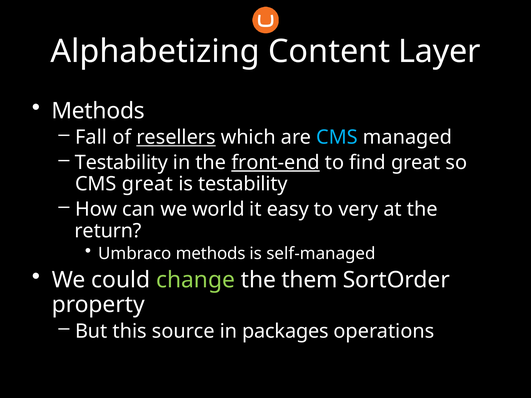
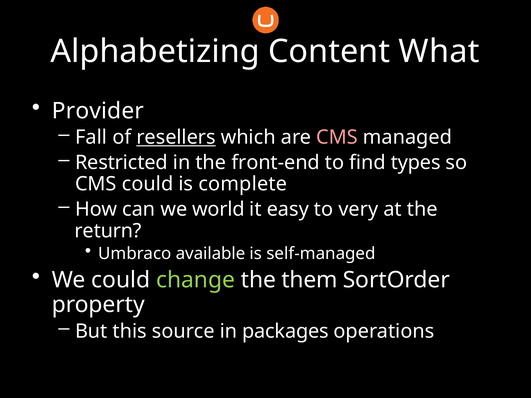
Layer: Layer -> What
Methods at (98, 111): Methods -> Provider
CMS at (337, 137) colour: light blue -> pink
Testability at (121, 163): Testability -> Restricted
front-end underline: present -> none
find great: great -> types
CMS great: great -> could
is testability: testability -> complete
Umbraco methods: methods -> available
